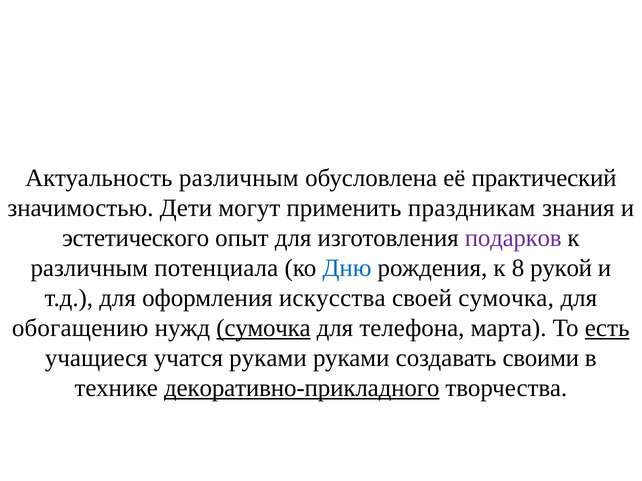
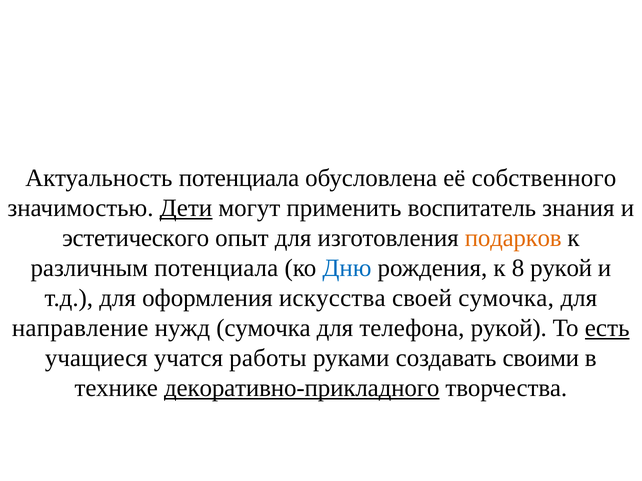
Актуальность различным: различным -> потенциала
практический: практический -> собственного
Дети underline: none -> present
праздникам: праздникам -> воспитатель
подарков colour: purple -> orange
обогащению: обогащению -> направление
сумочка at (263, 328) underline: present -> none
телефона марта: марта -> рукой
учатся руками: руками -> работы
